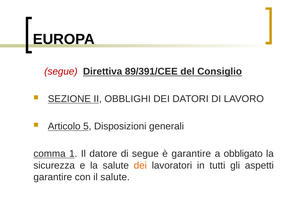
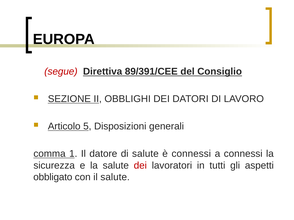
di segue: segue -> salute
è garantire: garantire -> connessi
a obbligato: obbligato -> connessi
dei at (140, 166) colour: orange -> red
garantire at (53, 178): garantire -> obbligato
